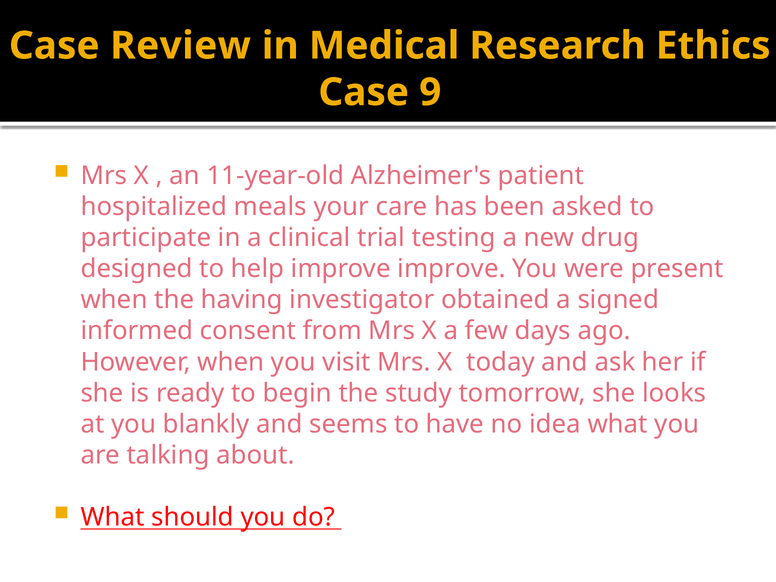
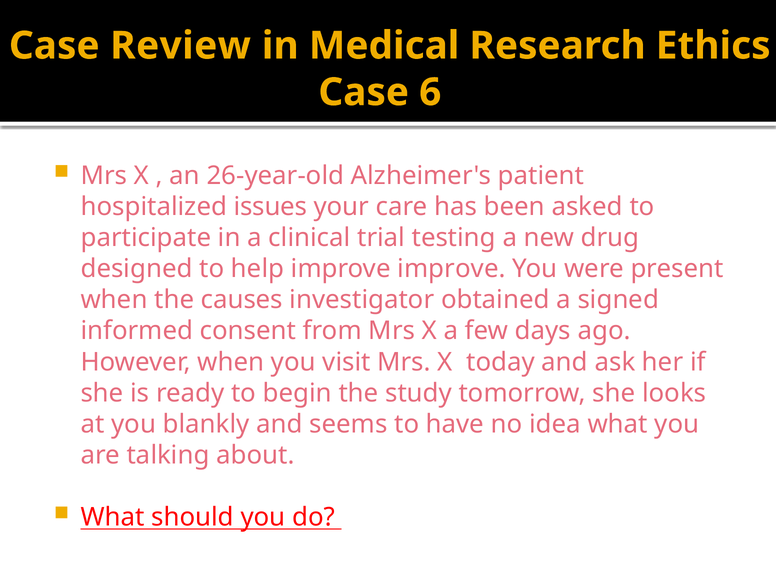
9: 9 -> 6
11-year-old: 11-year-old -> 26-year-old
meals: meals -> issues
having: having -> causes
